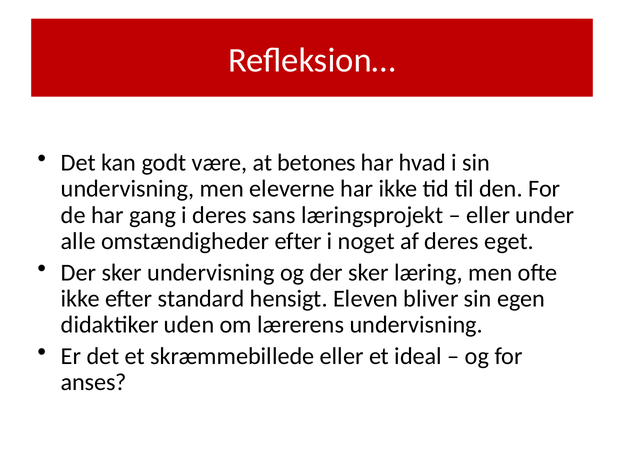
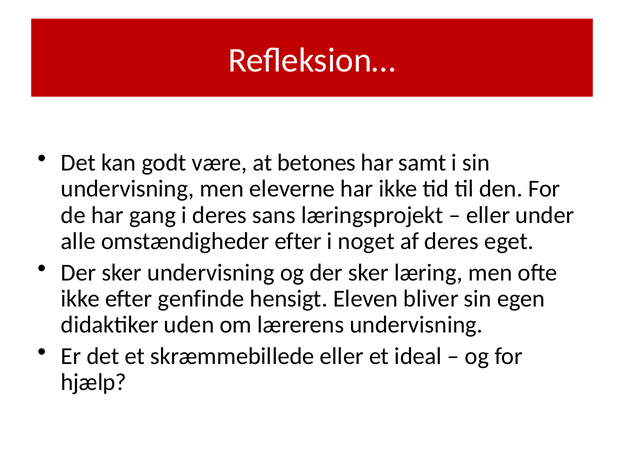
hvad: hvad -> samt
standard: standard -> genfinde
anses: anses -> hjælp
